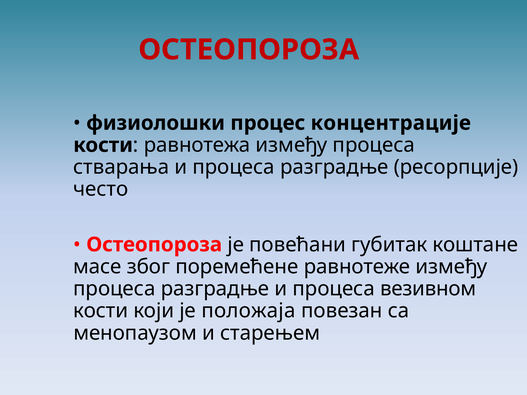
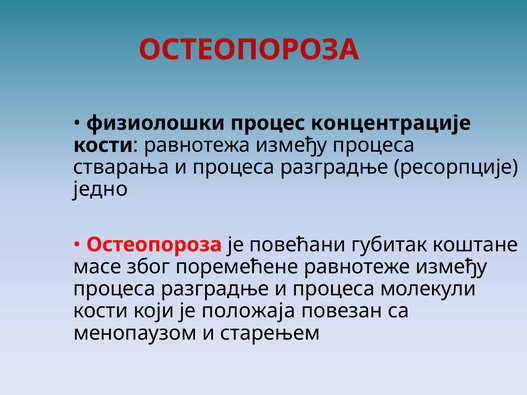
често: често -> једно
везивном: везивном -> молекули
